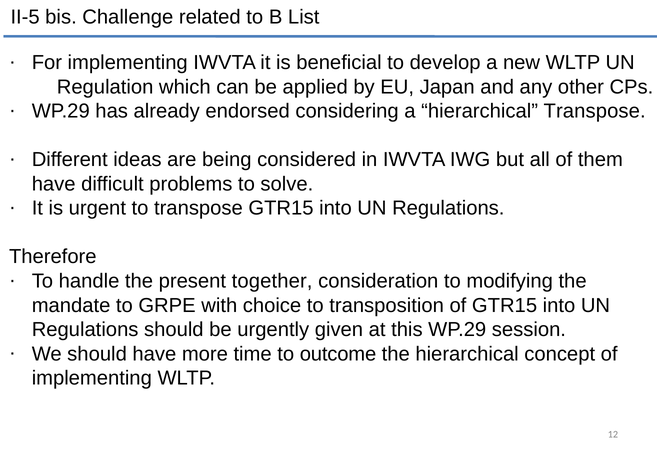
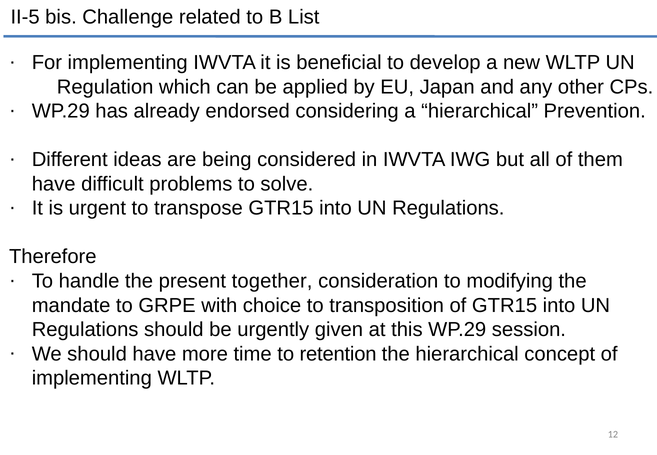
hierarchical Transpose: Transpose -> Prevention
outcome: outcome -> retention
